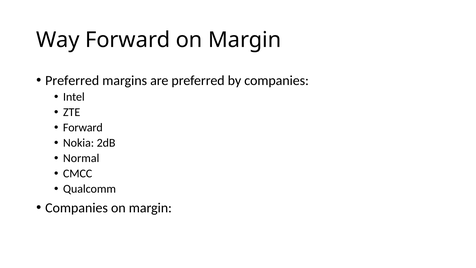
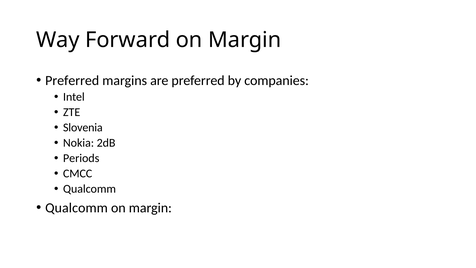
Forward at (83, 128): Forward -> Slovenia
Normal: Normal -> Periods
Companies at (77, 208): Companies -> Qualcomm
